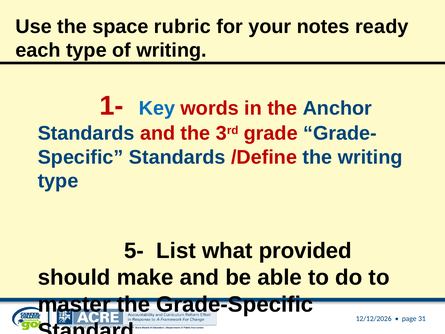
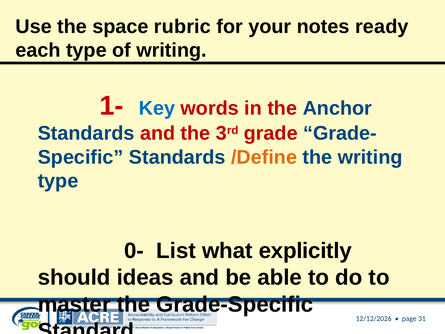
/Define colour: red -> orange
5-: 5- -> 0-
provided: provided -> explicitly
make: make -> ideas
